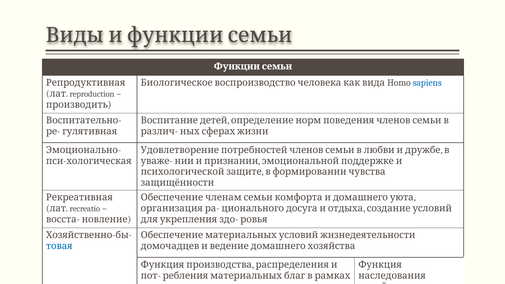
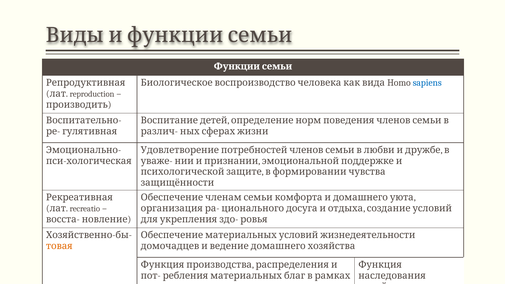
товая colour: blue -> orange
